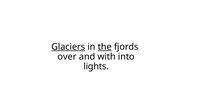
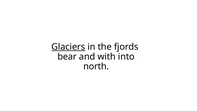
the underline: present -> none
over: over -> bear
lights: lights -> north
